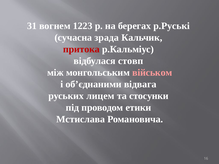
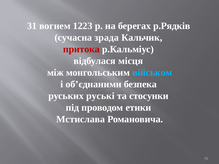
р.Руські: р.Руські -> р.Рядків
стовп: стовп -> місця
військом colour: pink -> light blue
відвага: відвага -> безпека
лицем: лицем -> руські
